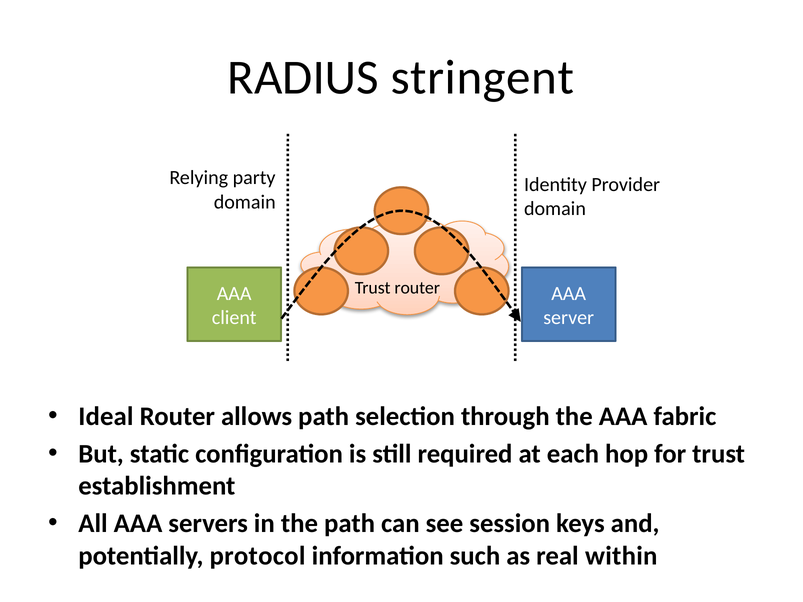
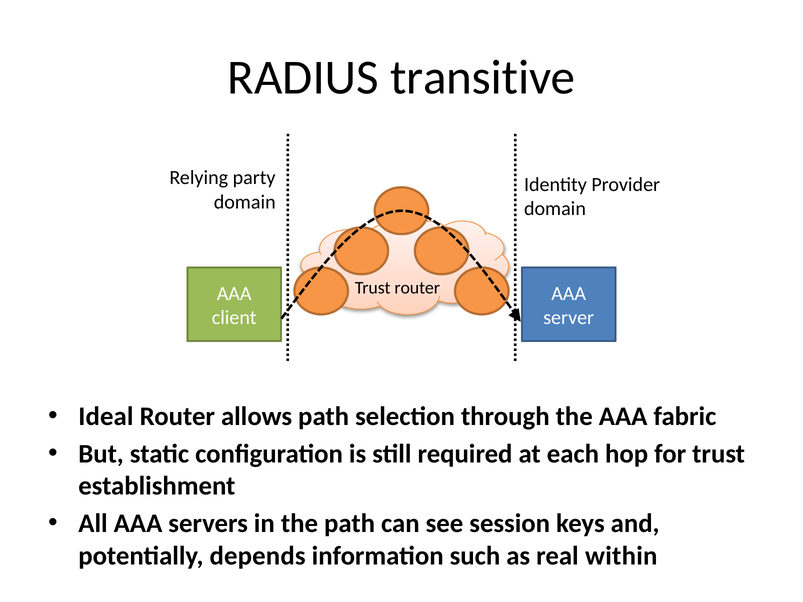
stringent: stringent -> transitive
protocol: protocol -> depends
